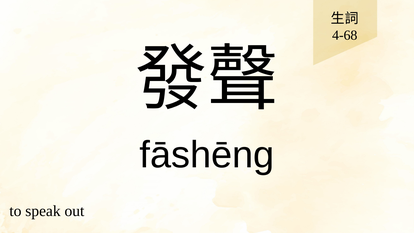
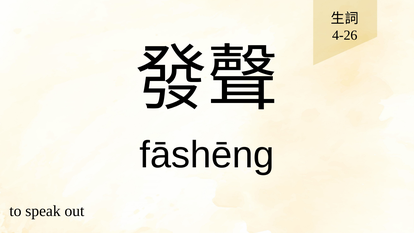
4-68: 4-68 -> 4-26
